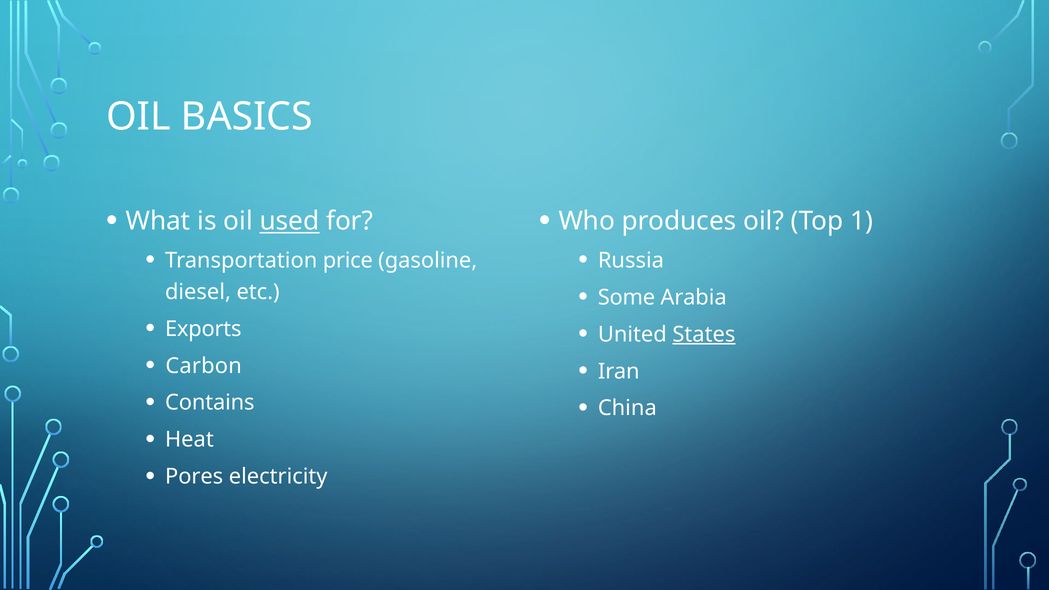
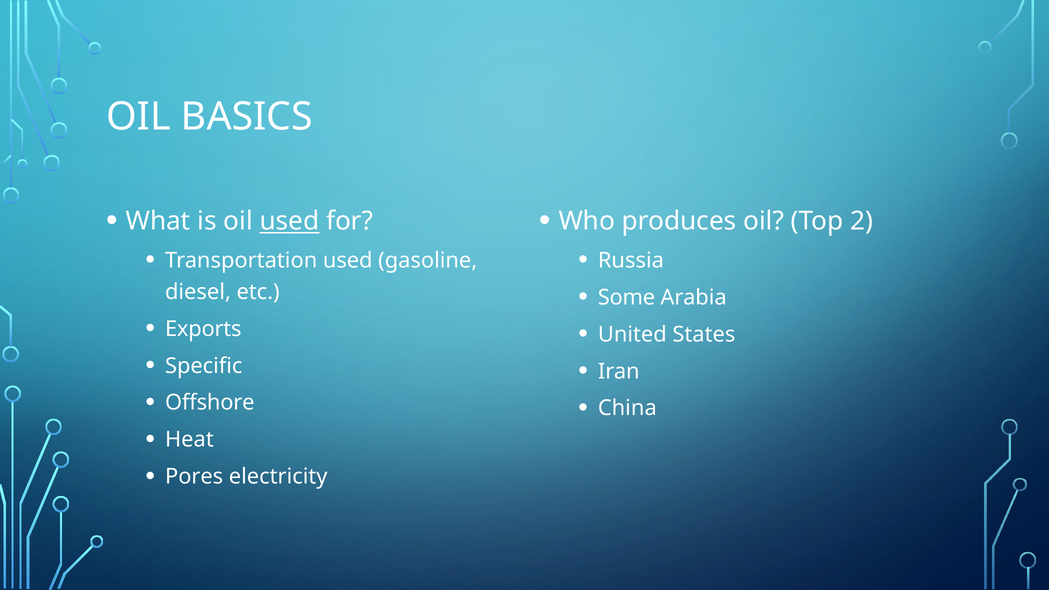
1: 1 -> 2
Transportation price: price -> used
States underline: present -> none
Carbon: Carbon -> Specific
Contains: Contains -> Offshore
